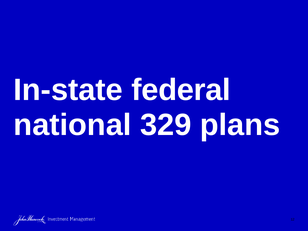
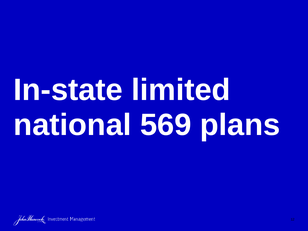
federal: federal -> limited
329: 329 -> 569
